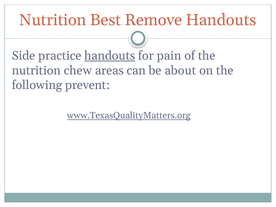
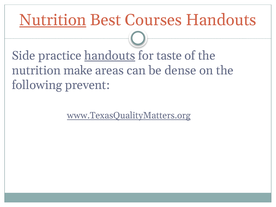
Nutrition at (53, 20) underline: none -> present
Remove: Remove -> Courses
pain: pain -> taste
chew: chew -> make
about: about -> dense
